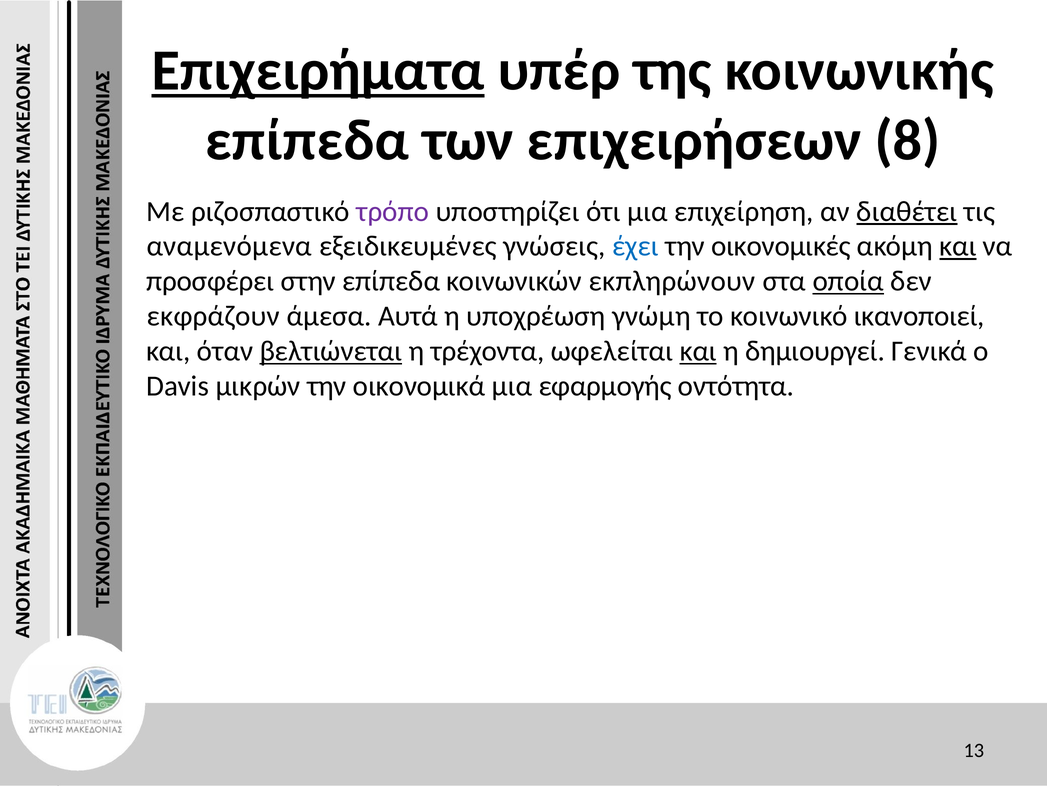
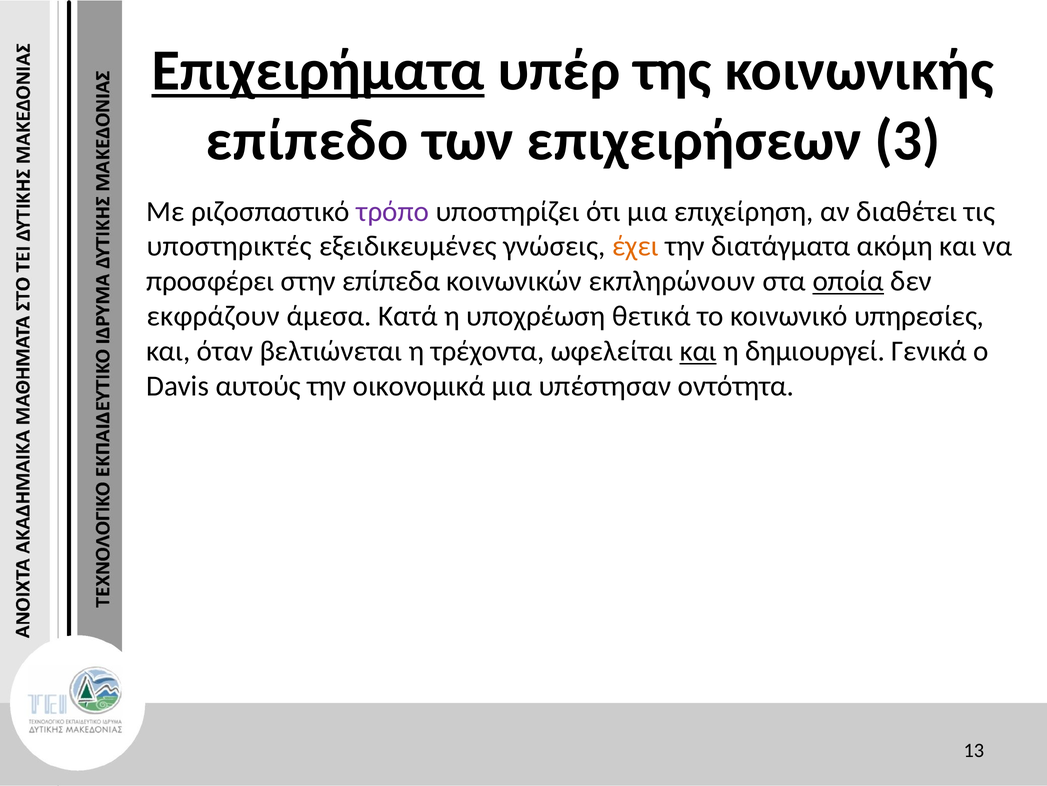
επίπεδα at (307, 140): επίπεδα -> επίπεδο
8: 8 -> 3
διαθέτει underline: present -> none
αναμενόμενα: αναμενόμενα -> υποστηρικτές
έχει colour: blue -> orange
οικονομικές: οικονομικές -> διατάγματα
και at (958, 246) underline: present -> none
Αυτά: Αυτά -> Κατά
γνώμη: γνώμη -> θετικά
ικανοποιεί: ικανοποιεί -> υπηρεσίες
βελτιώνεται underline: present -> none
μικρών: μικρών -> αυτούς
εφαρμογής: εφαρμογής -> υπέστησαν
